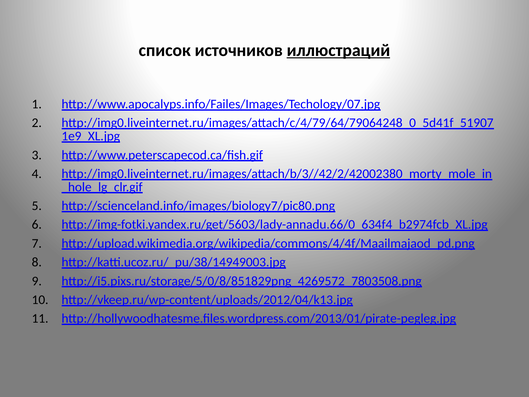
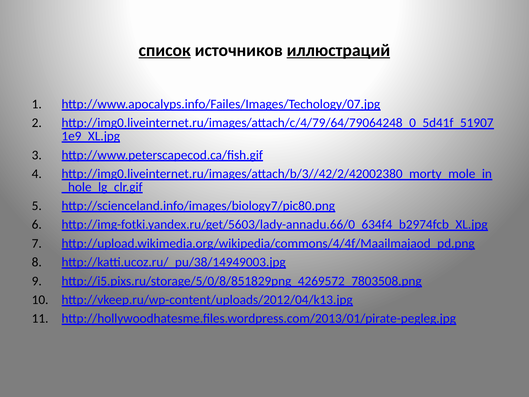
список underline: none -> present
